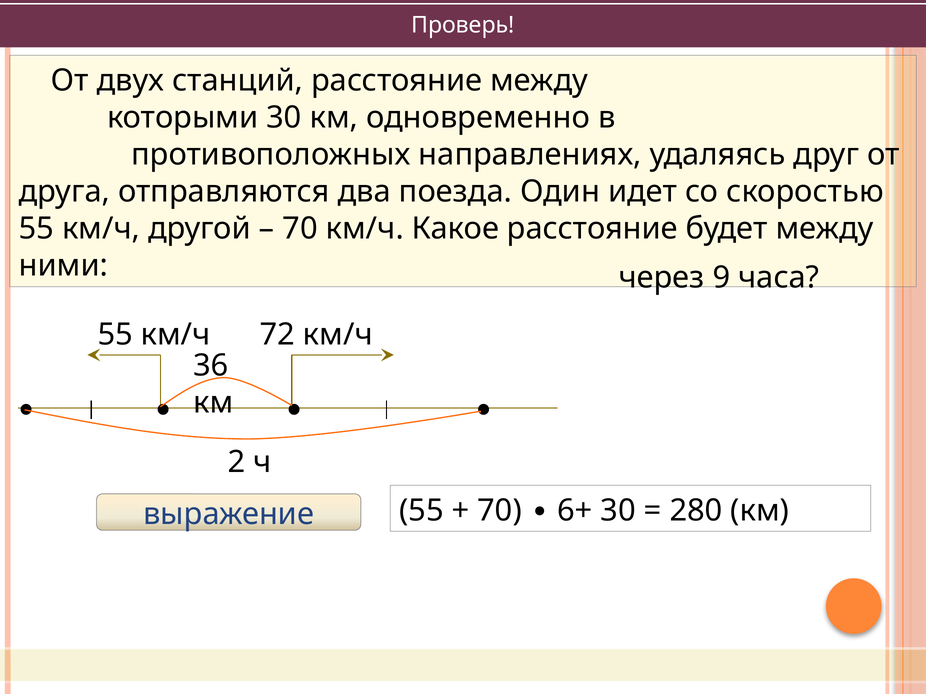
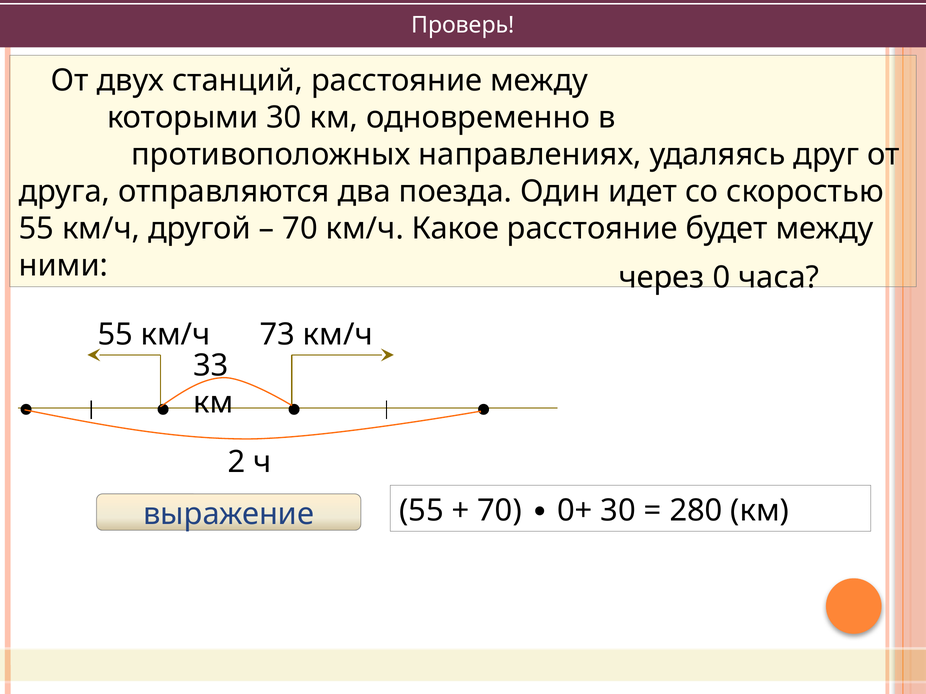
9: 9 -> 0
72: 72 -> 73
36: 36 -> 33
6+: 6+ -> 0+
